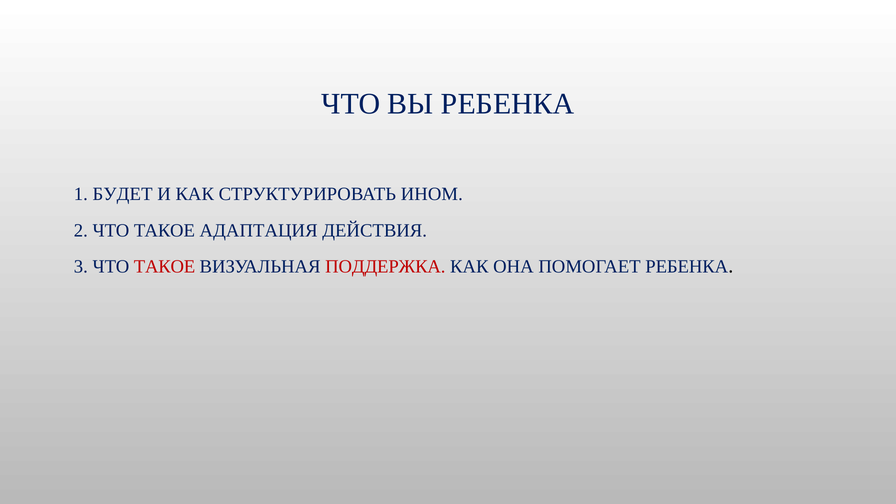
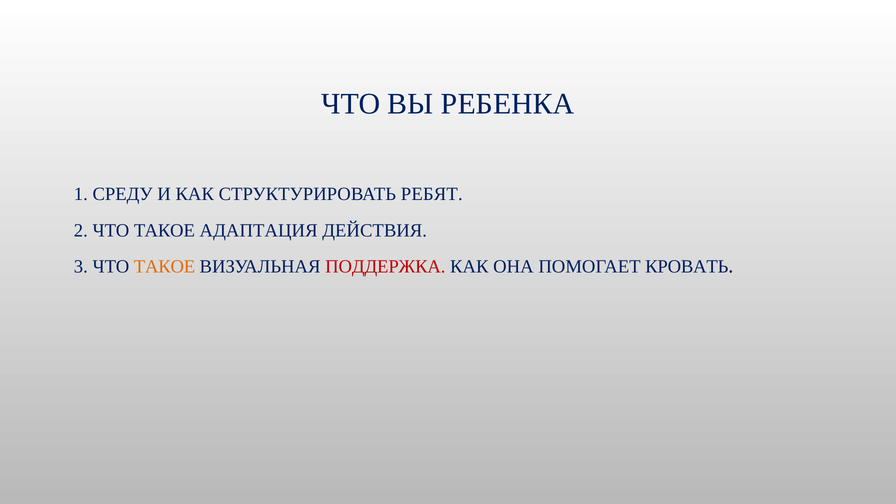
БУДЕТ: БУДЕТ -> СРЕДУ
ИНОМ: ИНОМ -> РЕБЯТ
ТАКОЕ at (165, 267) colour: red -> orange
ПОМОГАЕТ РЕБЕНКА: РЕБЕНКА -> КРОВАТЬ
